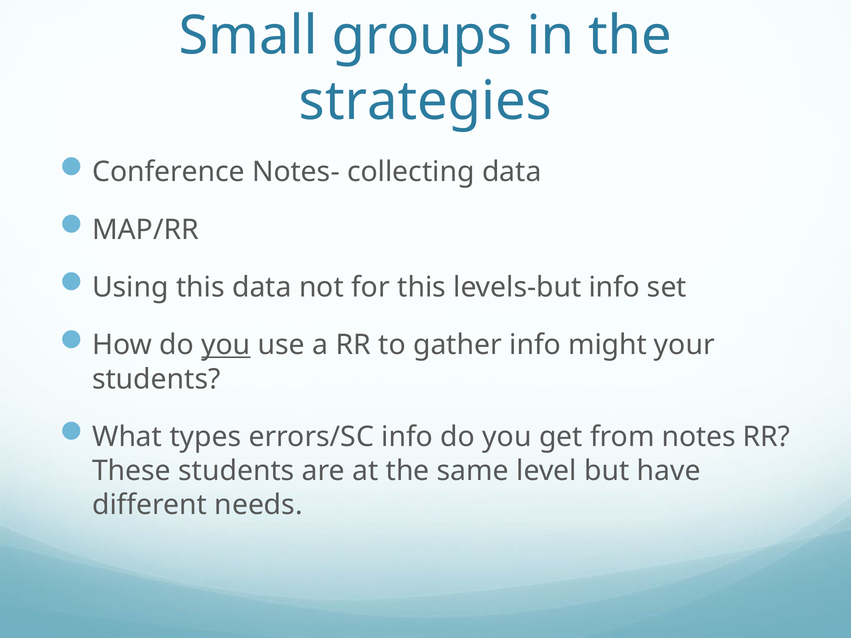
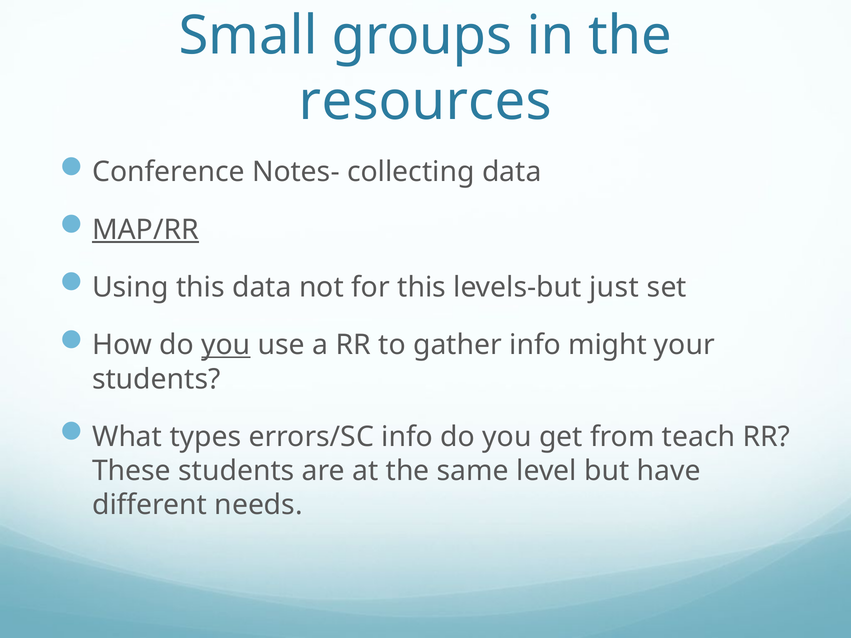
strategies: strategies -> resources
MAP/RR underline: none -> present
levels-but info: info -> just
notes: notes -> teach
